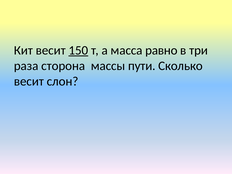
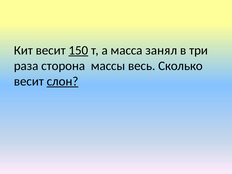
равно: равно -> занял
пути: пути -> весь
слон underline: none -> present
